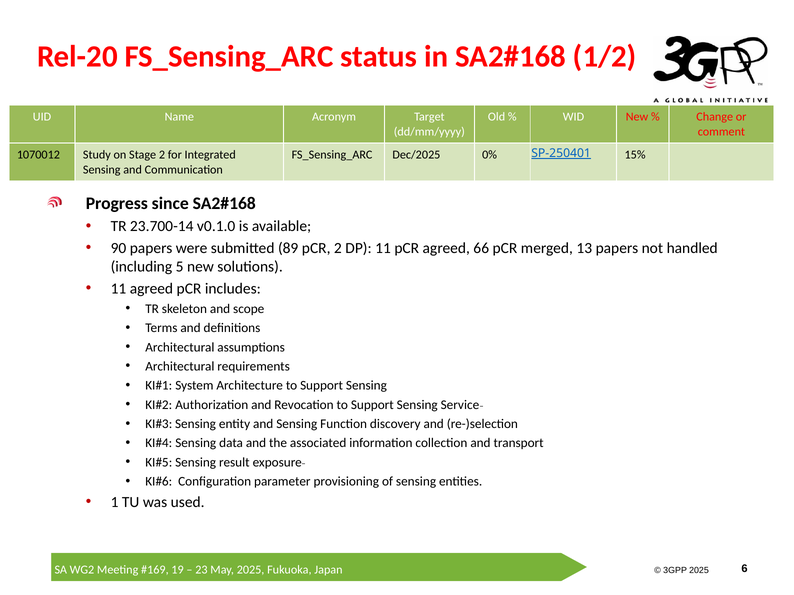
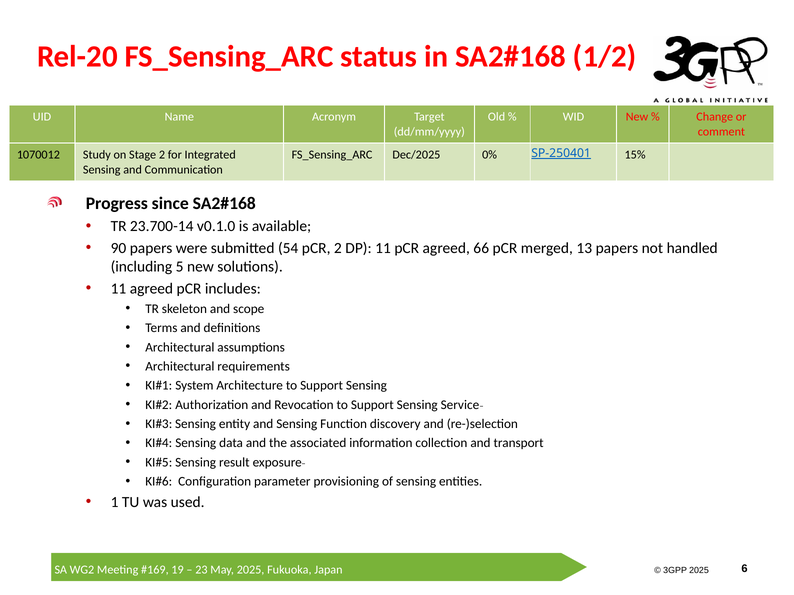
89: 89 -> 54
